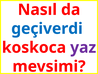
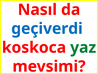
yaz colour: purple -> green
